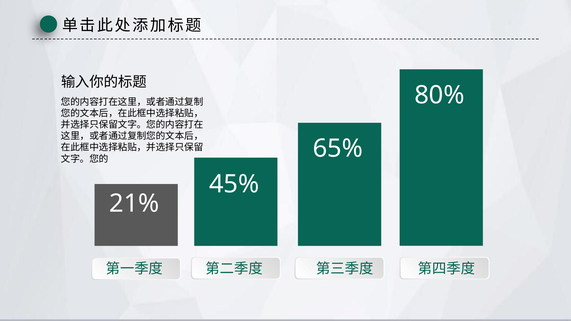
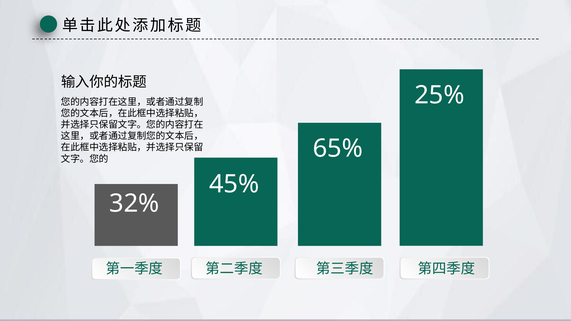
80%: 80% -> 25%
21%: 21% -> 32%
